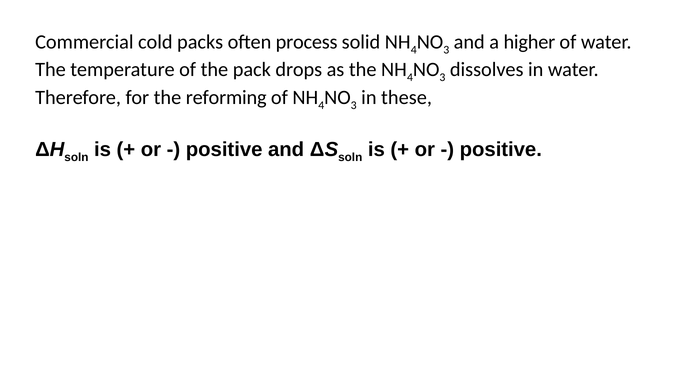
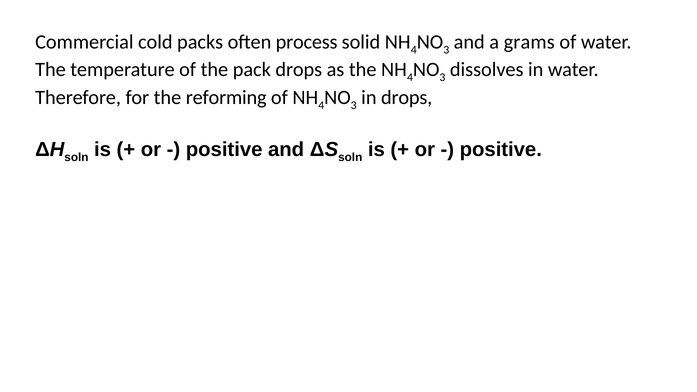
higher: higher -> grams
in these: these -> drops
